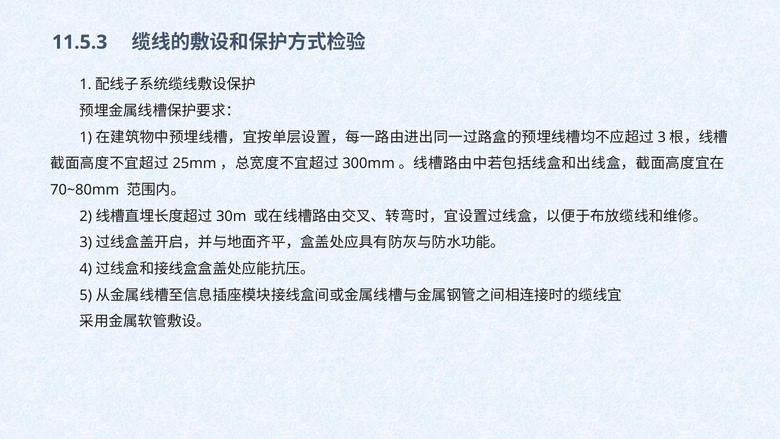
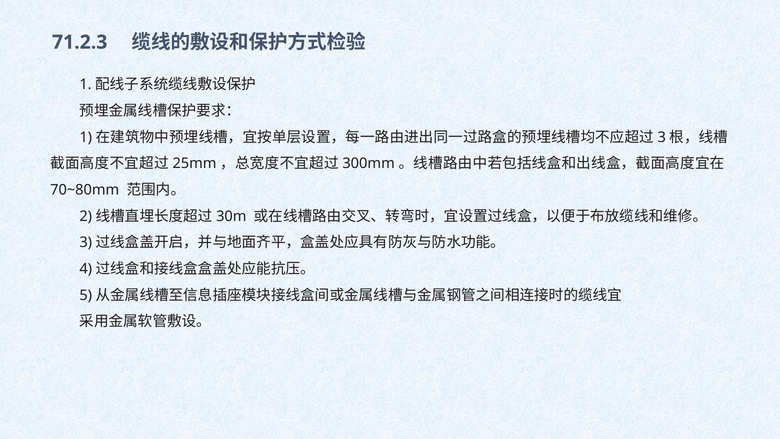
11.5.3: 11.5.3 -> 71.2.3
